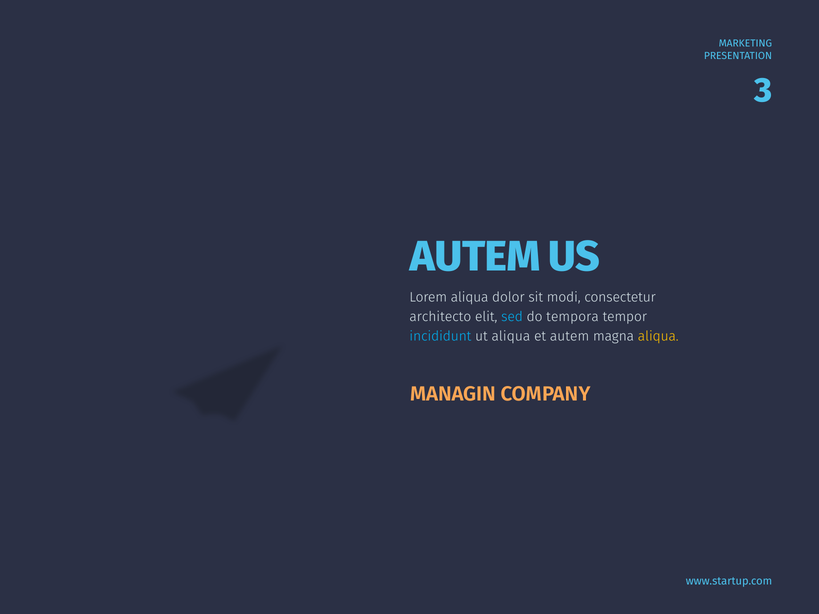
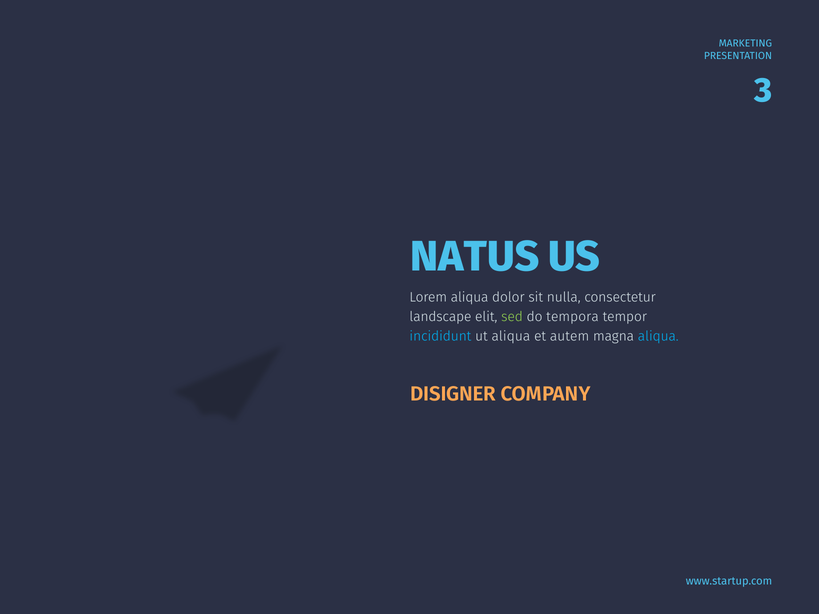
AUTEM at (475, 257): AUTEM -> NATUS
modi: modi -> nulla
architecto: architecto -> landscape
sed colour: light blue -> light green
aliqua at (658, 336) colour: yellow -> light blue
MANAGIN: MANAGIN -> DISIGNER
